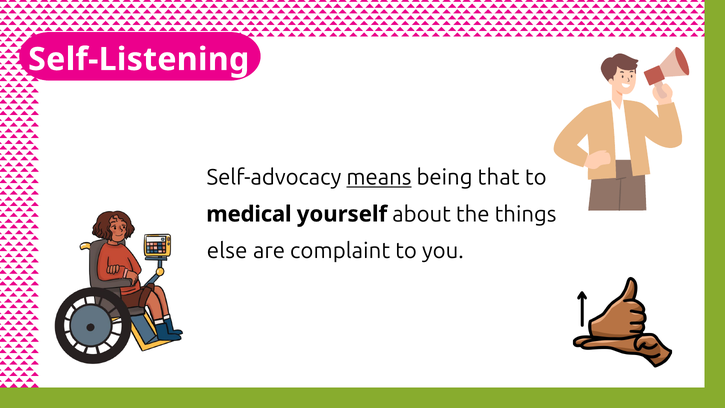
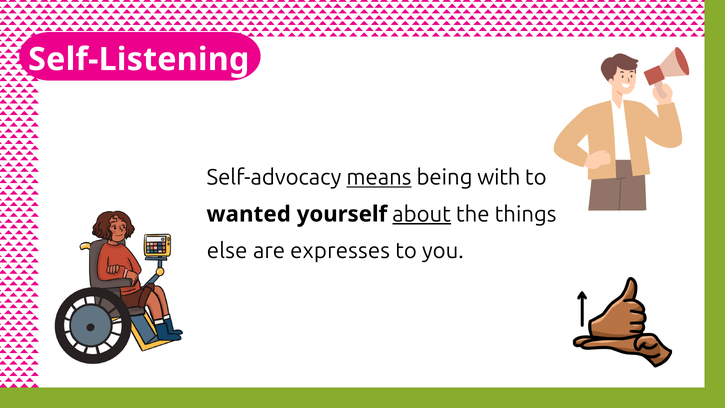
that: that -> with
medical: medical -> wanted
about underline: none -> present
complaint: complaint -> expresses
